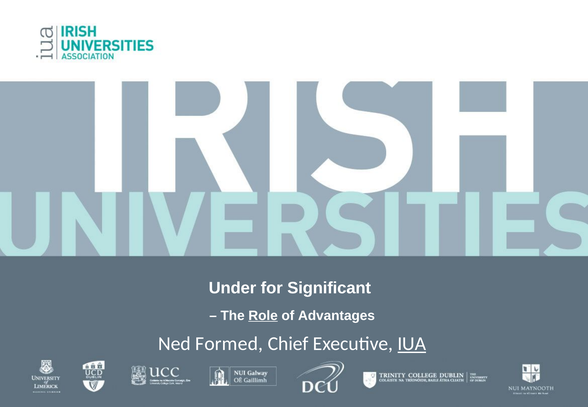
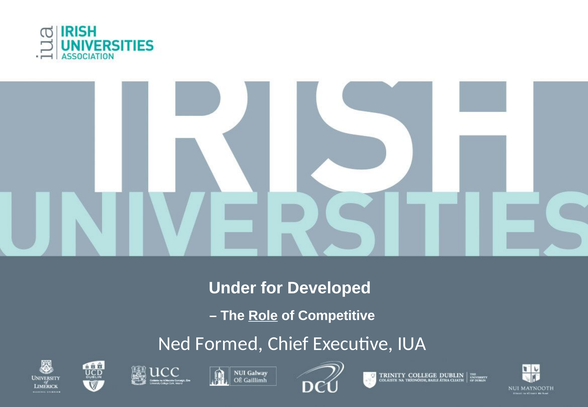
Significant: Significant -> Developed
Advantages: Advantages -> Competitive
IUA underline: present -> none
